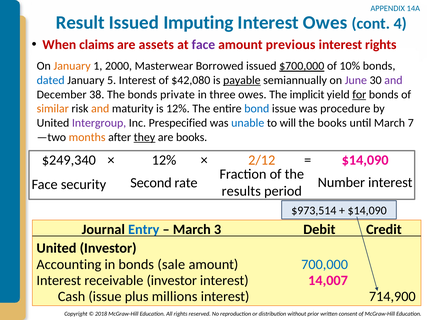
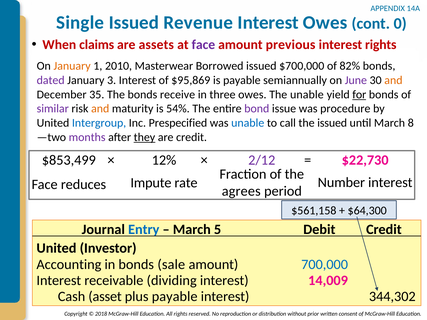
Result: Result -> Single
Imputing: Imputing -> Revenue
4: 4 -> 0
2000: 2000 -> 2010
$700,000 underline: present -> none
10%: 10% -> 82%
dated colour: blue -> purple
5: 5 -> 3
$42,080: $42,080 -> $95,869
payable at (242, 80) underline: present -> none
and at (393, 80) colour: purple -> orange
38: 38 -> 35
private: private -> receive
The implicit: implicit -> unable
similar colour: orange -> purple
is 12%: 12% -> 54%
bond colour: blue -> purple
Intergroup colour: purple -> blue
will: will -> call
the books: books -> issued
7: 7 -> 8
months colour: orange -> purple
are books: books -> credit
$249,340: $249,340 -> $853,499
2/12 colour: orange -> purple
12% $14,090: $14,090 -> $22,730
Second: Second -> Impute
security: security -> reduces
results: results -> agrees
$973,514: $973,514 -> $561,158
$14,090 at (367, 211): $14,090 -> $64,300
3: 3 -> 5
receivable investor: investor -> dividing
14,007: 14,007 -> 14,009
Cash issue: issue -> asset
plus millions: millions -> payable
714,900: 714,900 -> 344,302
